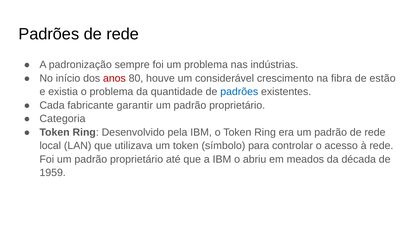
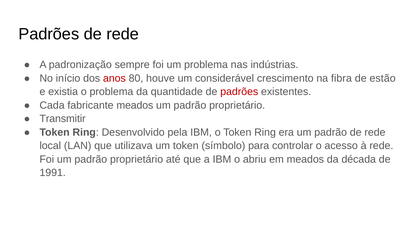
padrões at (239, 92) colour: blue -> red
fabricante garantir: garantir -> meados
Categoria: Categoria -> Transmitir
1959: 1959 -> 1991
